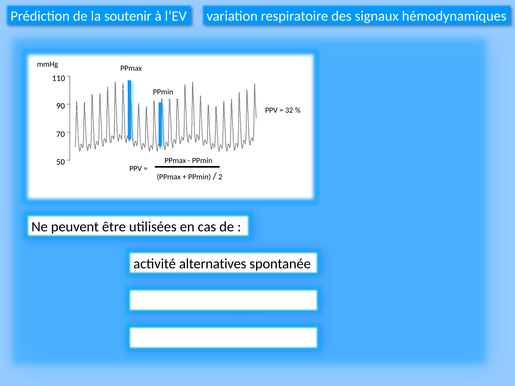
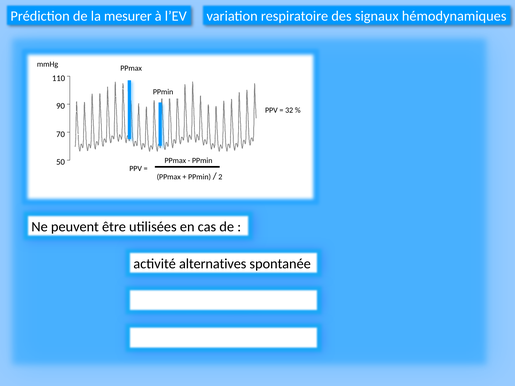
soutenir: soutenir -> mesurer
